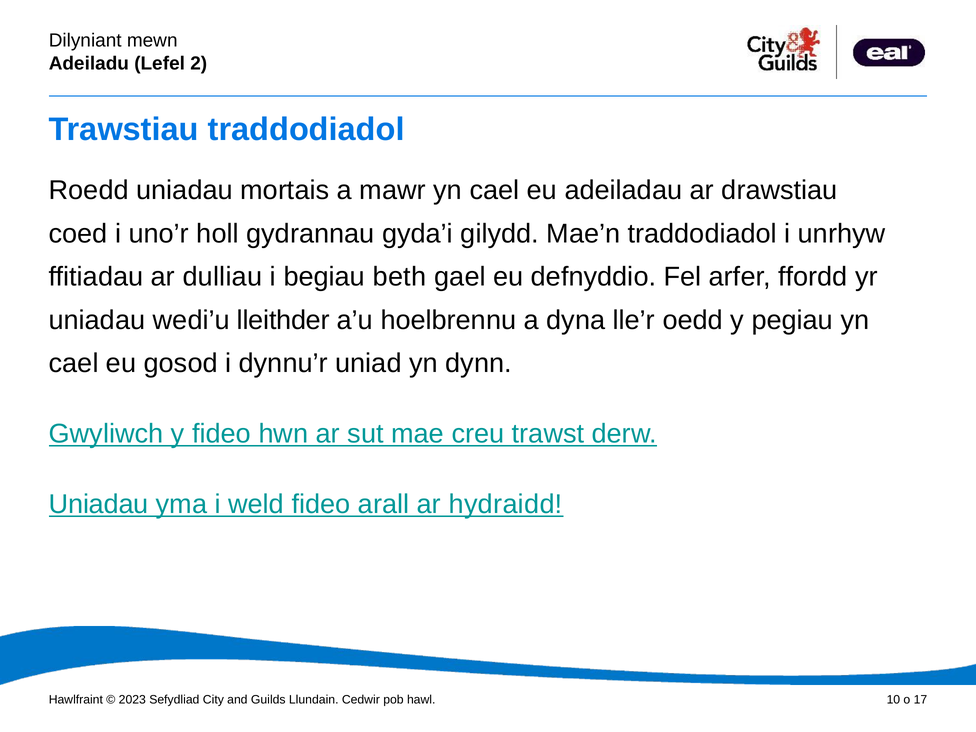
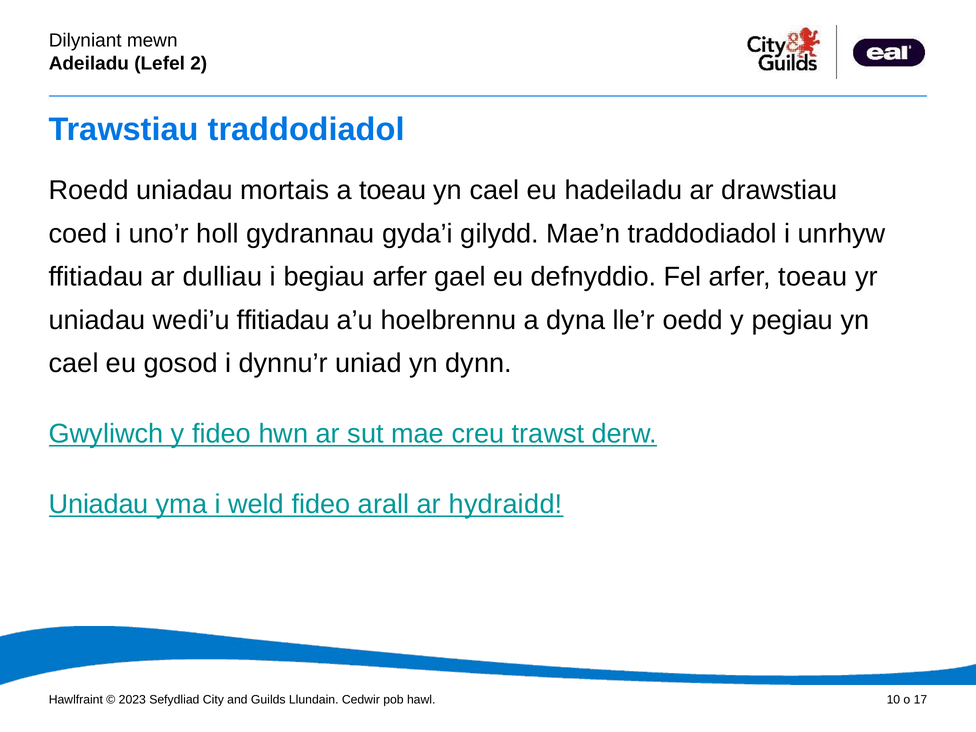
a mawr: mawr -> toeau
adeiladau: adeiladau -> hadeiladu
begiau beth: beth -> arfer
arfer ffordd: ffordd -> toeau
wedi’u lleithder: lleithder -> ffitiadau
